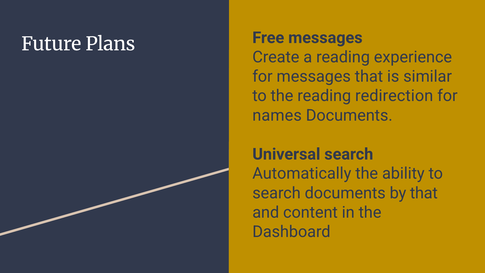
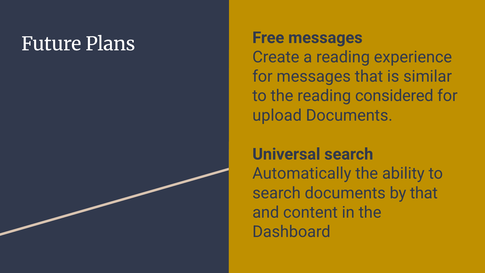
redirection: redirection -> considered
names: names -> upload
